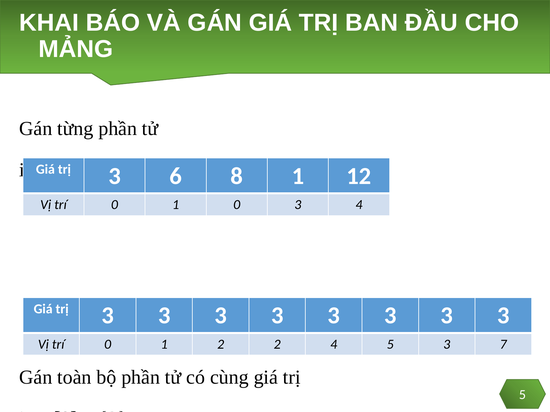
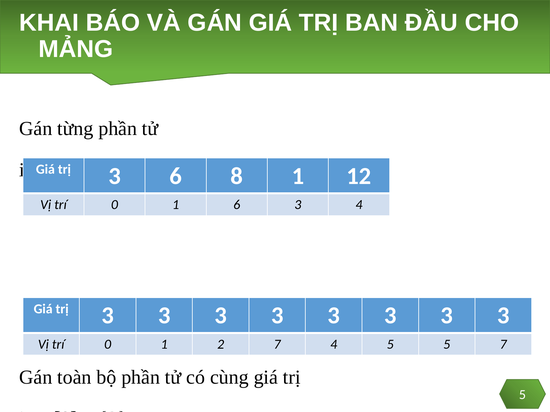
1 0: 0 -> 6
2 2: 2 -> 7
5 3: 3 -> 5
